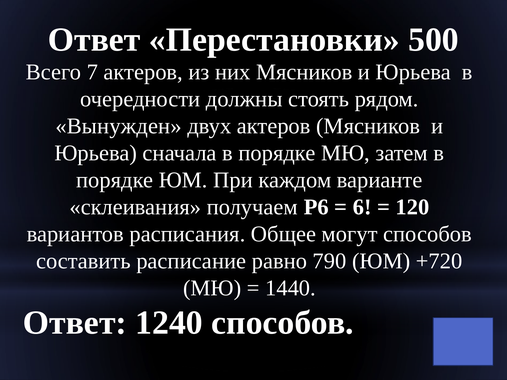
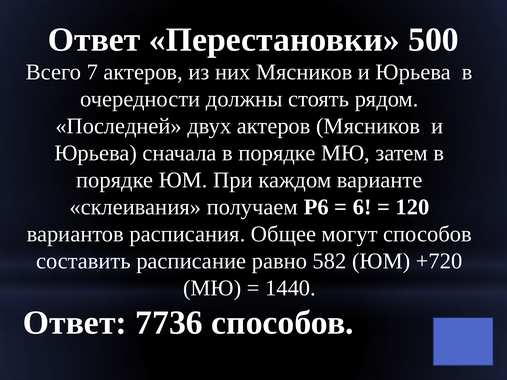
Вынужден: Вынужден -> Последней
790: 790 -> 582
1240: 1240 -> 7736
